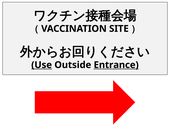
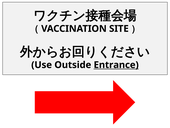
Use underline: present -> none
